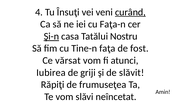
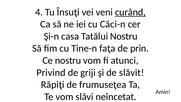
Faţa-n: Faţa-n -> Căci-n
Şi-n underline: present -> none
fost: fost -> prin
Ce vărsat: vărsat -> nostru
Iubirea: Iubirea -> Privind
